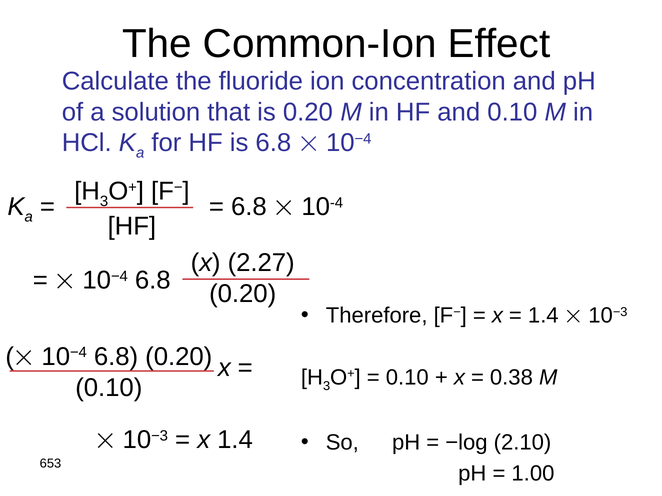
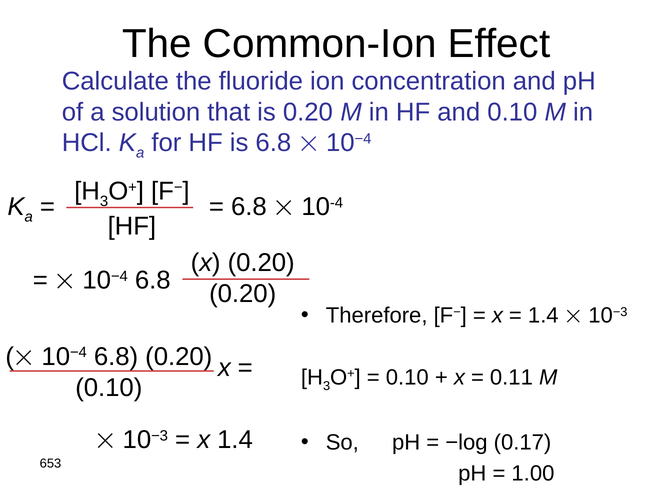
2.27 at (261, 263): 2.27 -> 0.20
0.38: 0.38 -> 0.11
2.10: 2.10 -> 0.17
